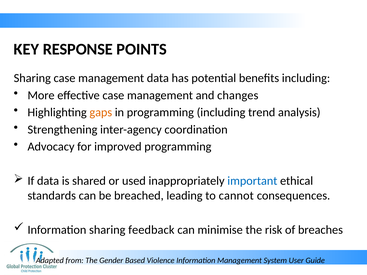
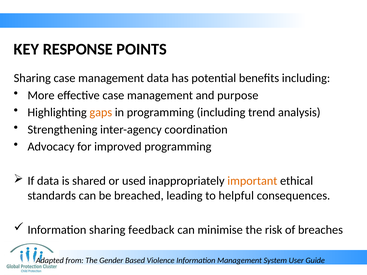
changes: changes -> purpose
important colour: blue -> orange
cannot: cannot -> helpful
